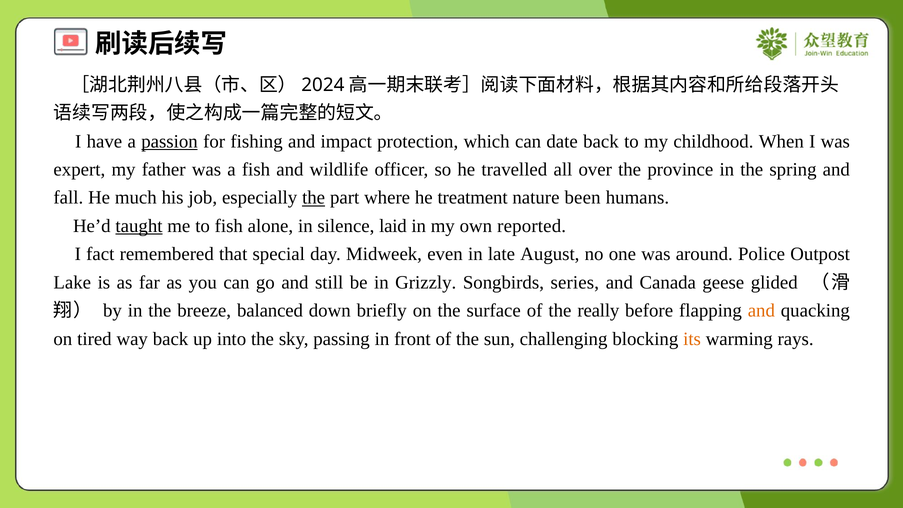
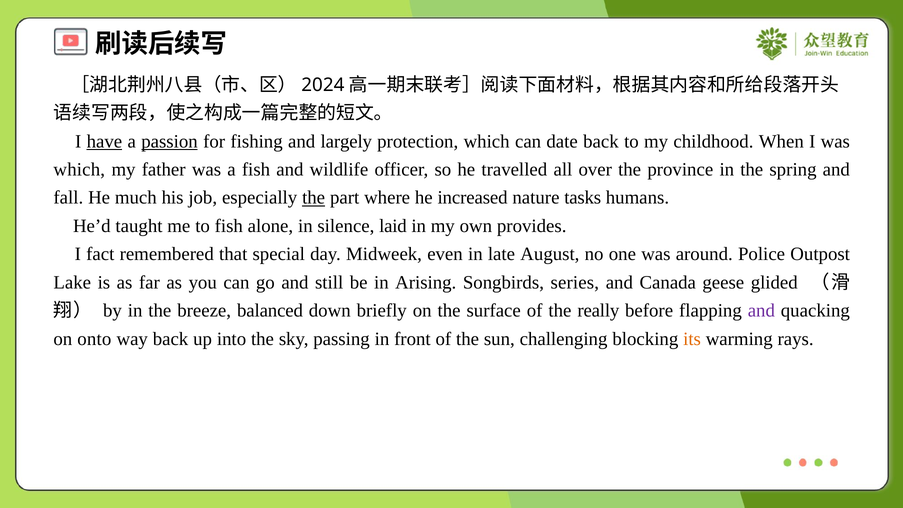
have underline: none -> present
impact: impact -> largely
expert at (79, 169): expert -> which
treatment: treatment -> increased
been: been -> tasks
taught underline: present -> none
reported: reported -> provides
Grizzly: Grizzly -> Arising
and at (761, 311) colour: orange -> purple
tired: tired -> onto
